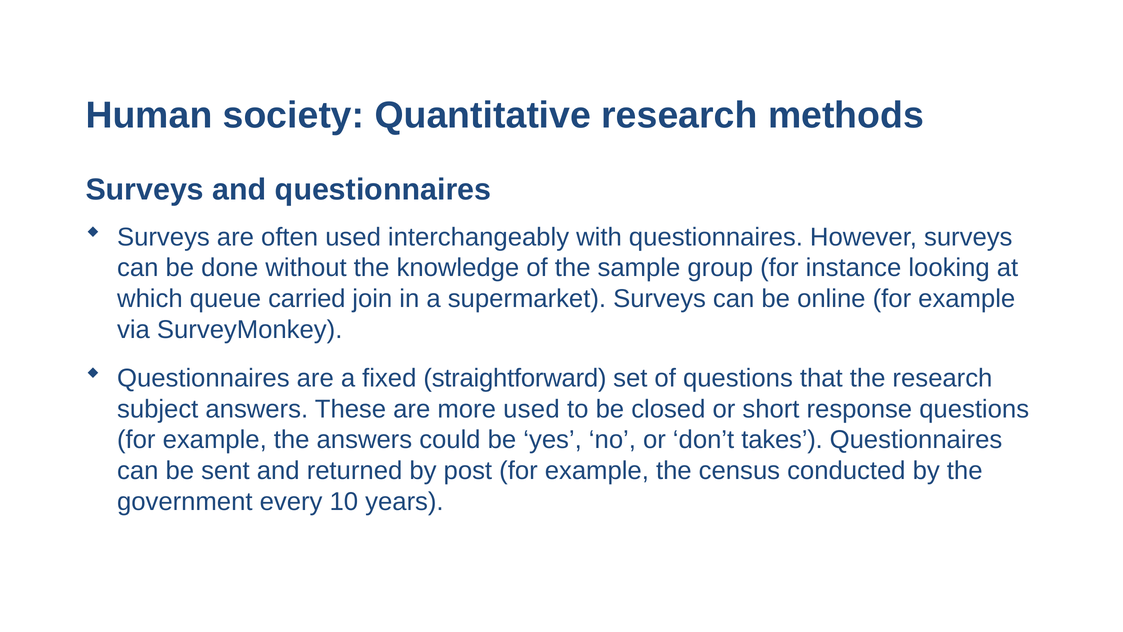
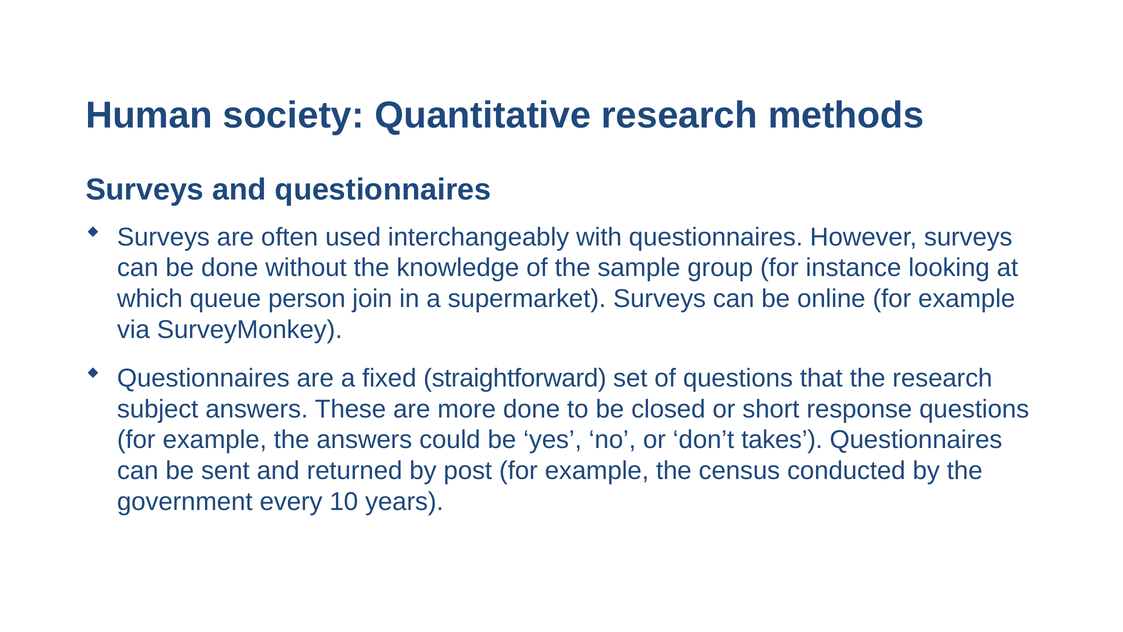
carried: carried -> person
more used: used -> done
